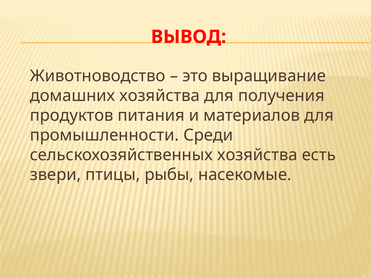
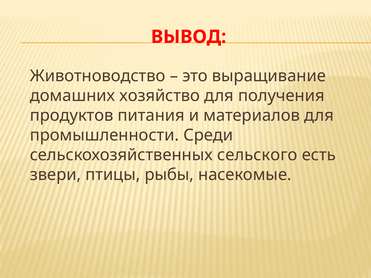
домашних хозяйства: хозяйства -> хозяйство
сельскохозяйственных хозяйства: хозяйства -> сельского
